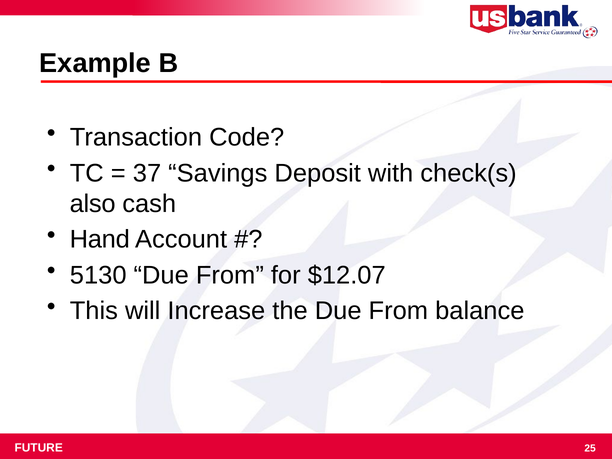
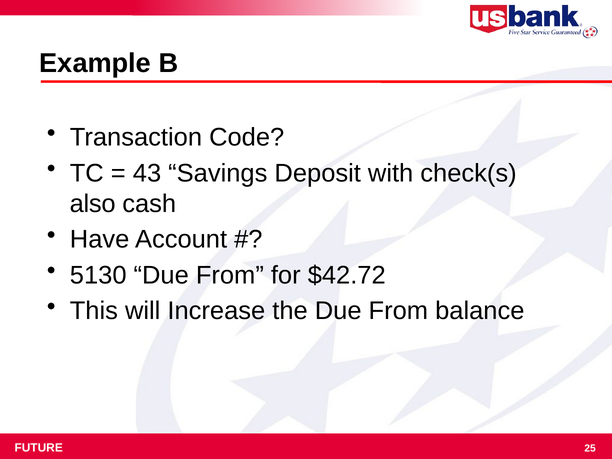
37: 37 -> 43
Hand: Hand -> Have
$12.07: $12.07 -> $42.72
